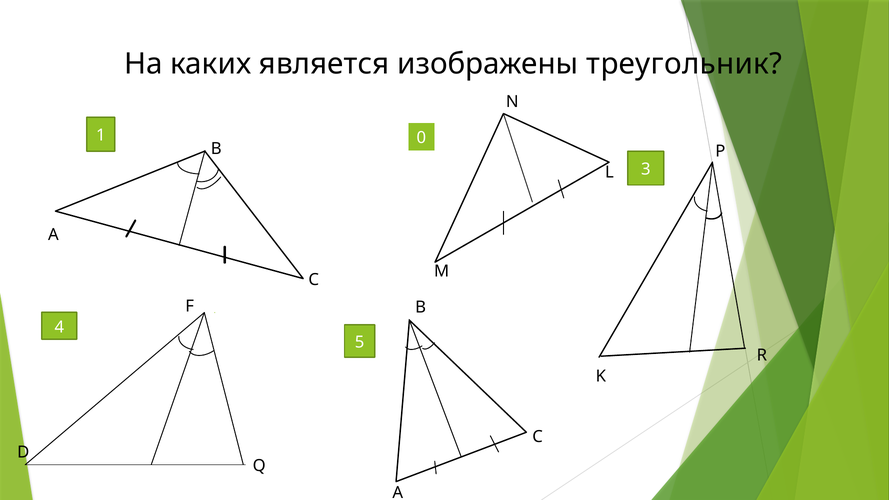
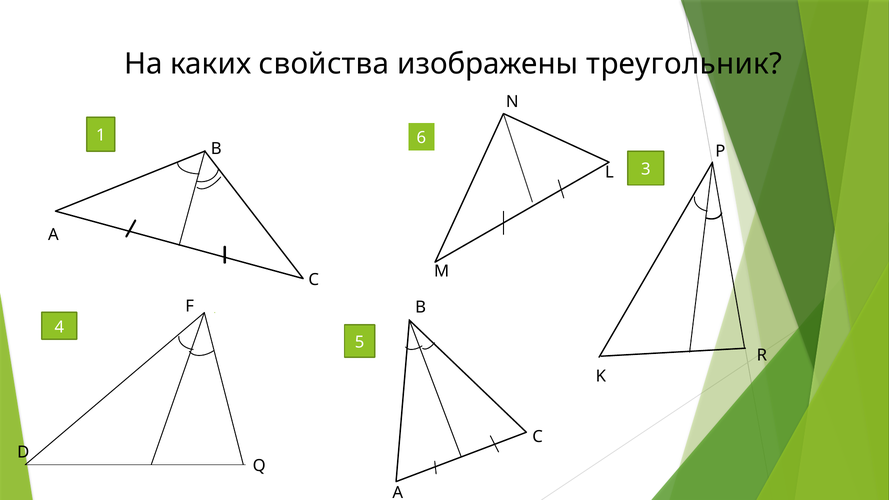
является: является -> свойства
0: 0 -> 6
